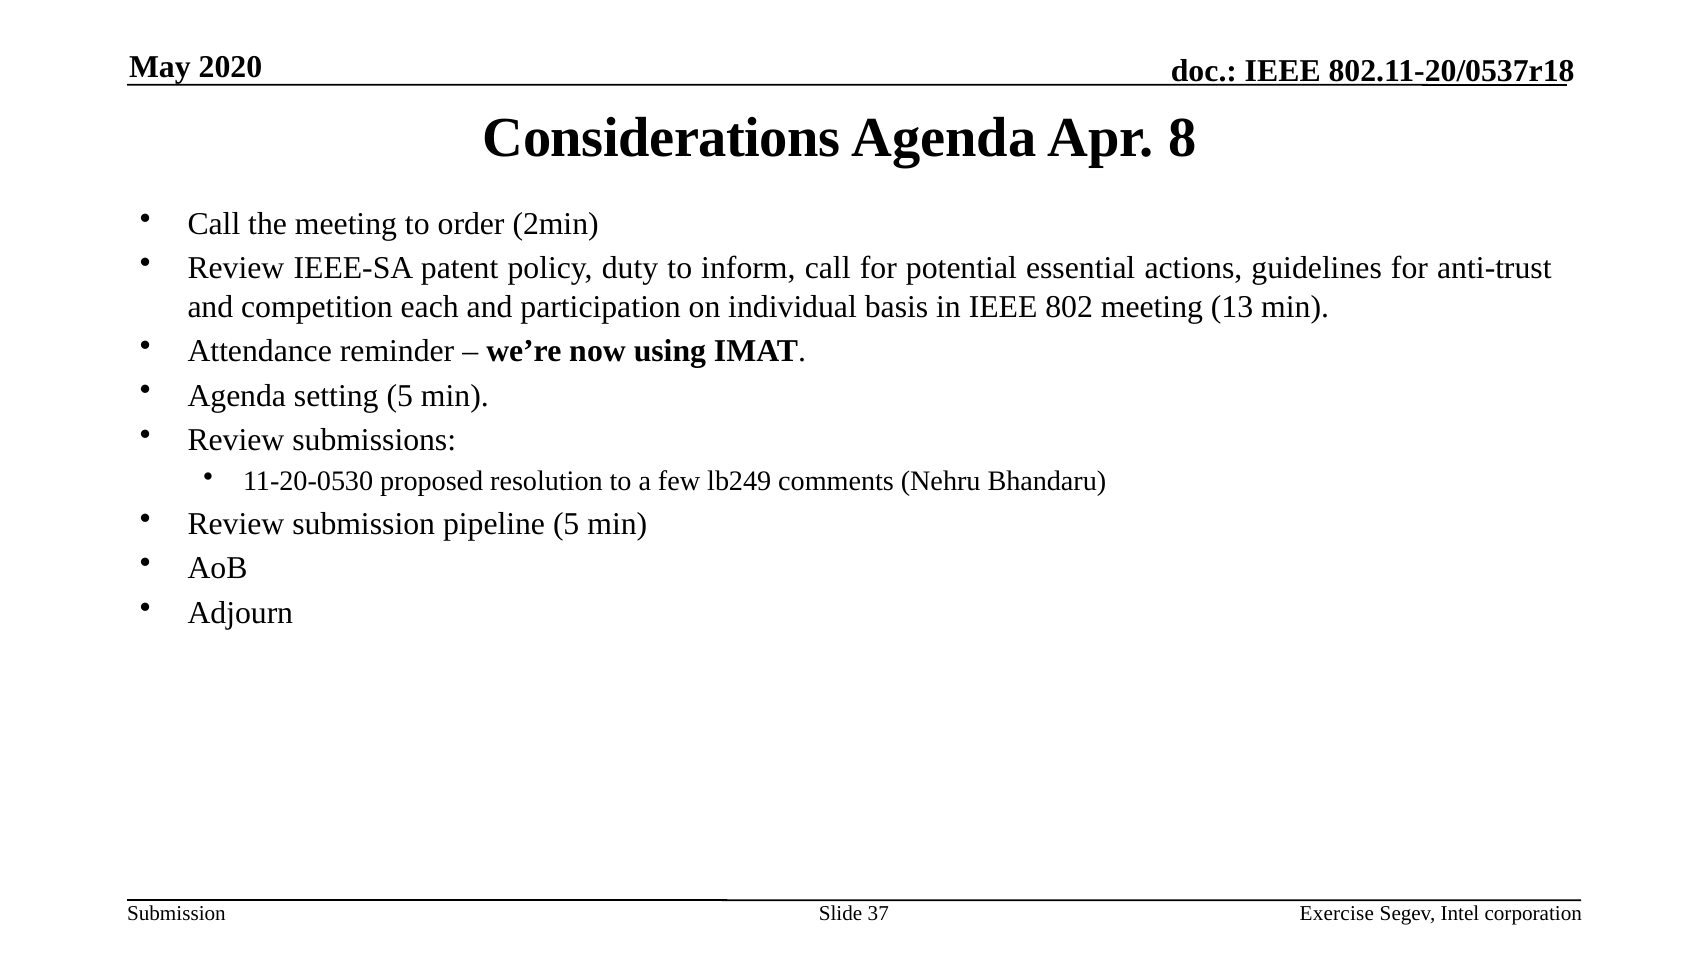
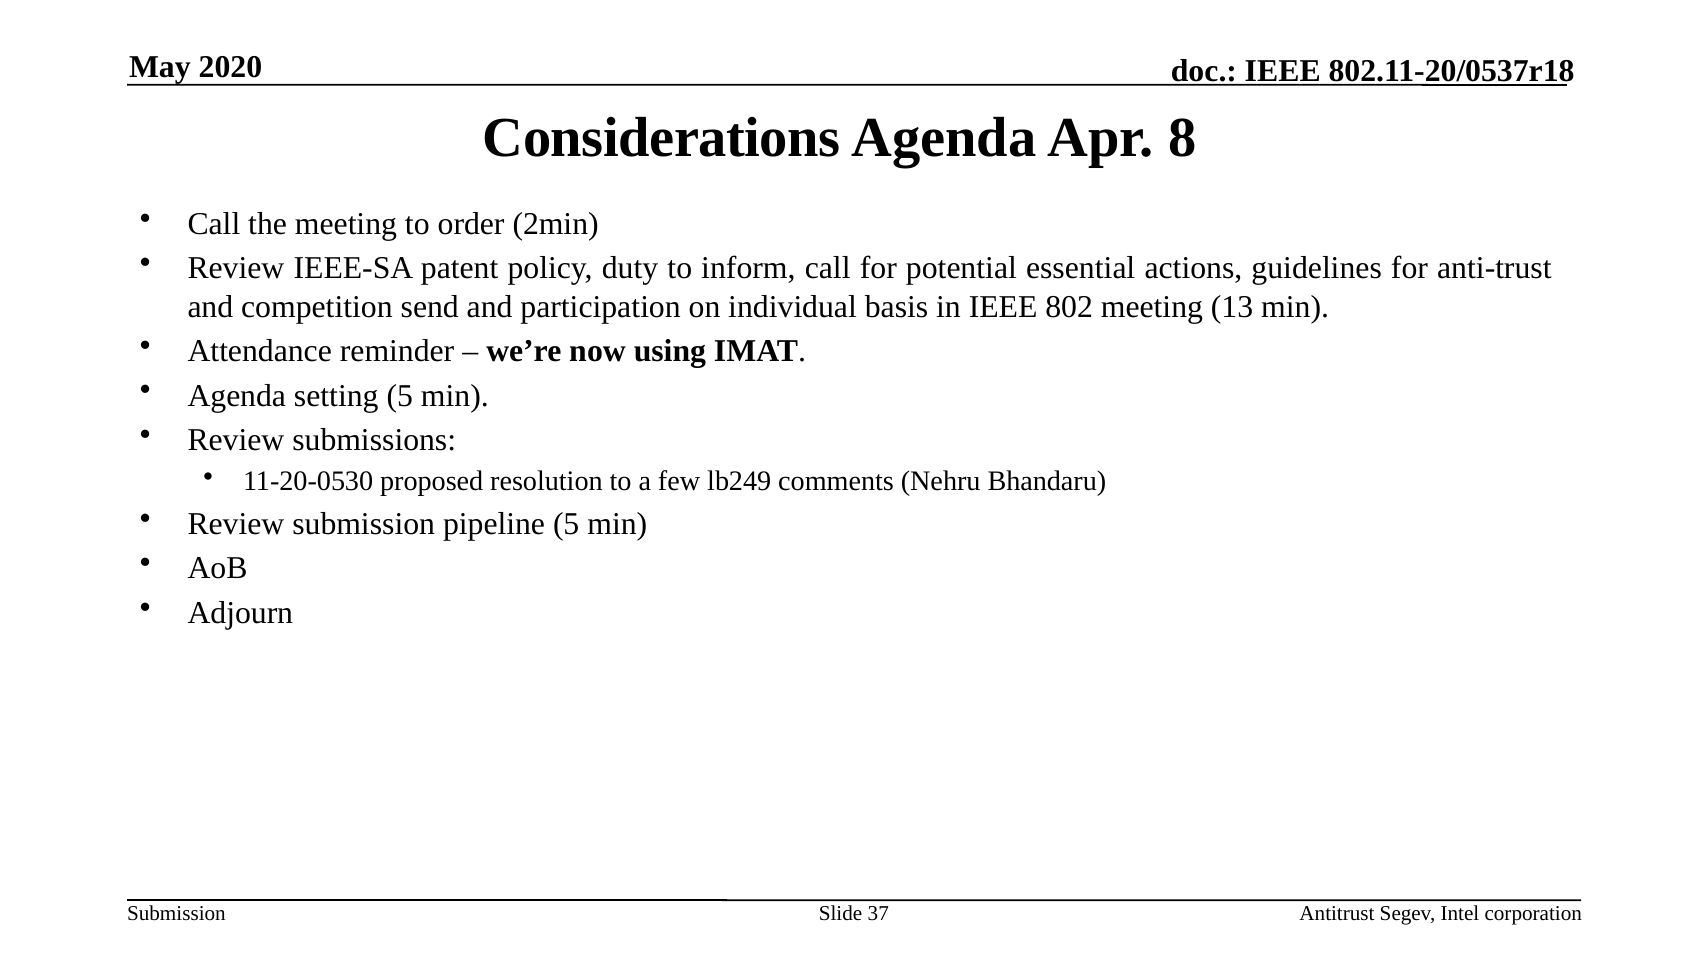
each: each -> send
Exercise: Exercise -> Antitrust
